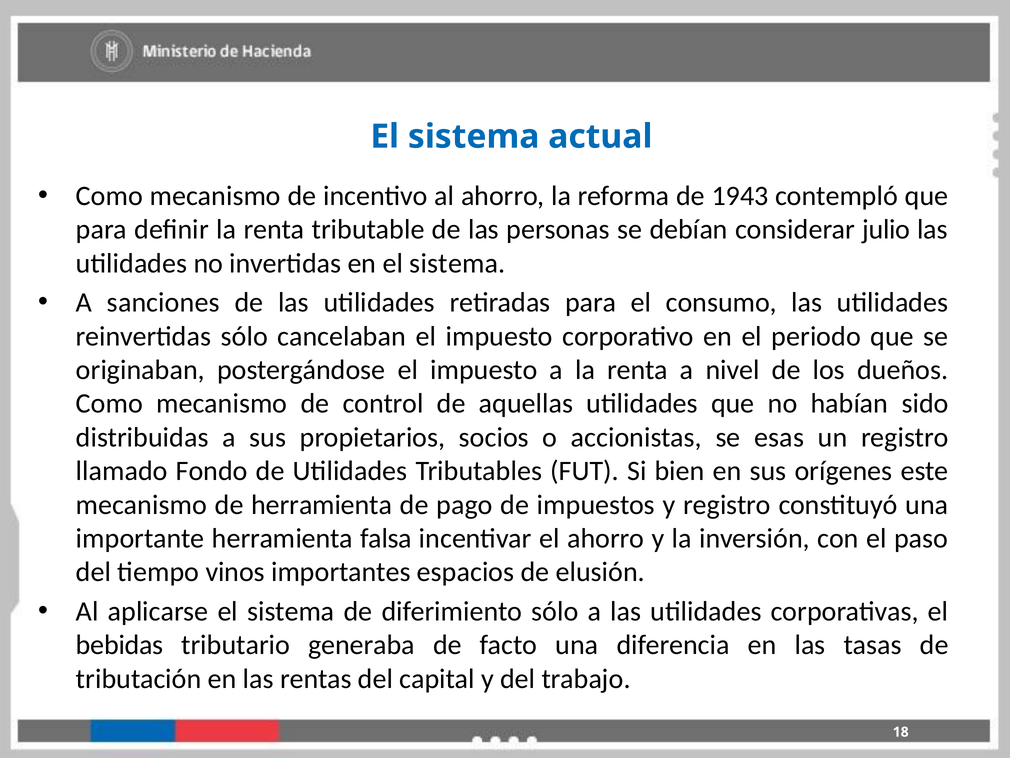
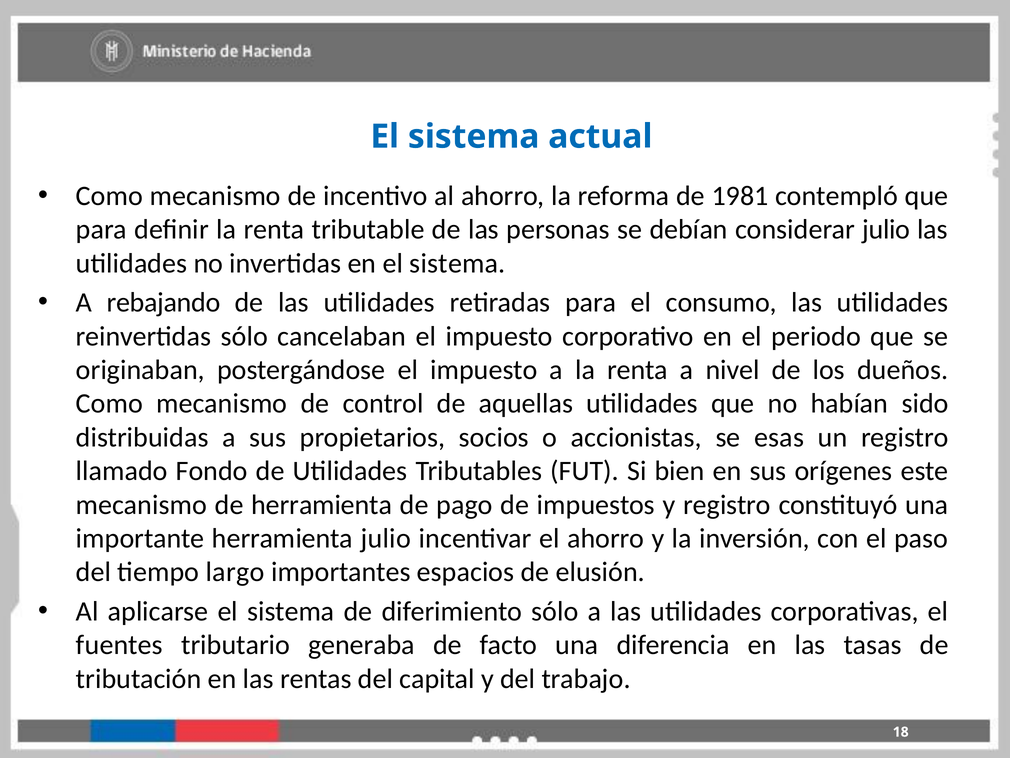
1943: 1943 -> 1981
sanciones: sanciones -> rebajando
herramienta falsa: falsa -> julio
vinos: vinos -> largo
bebidas: bebidas -> fuentes
